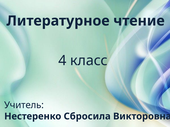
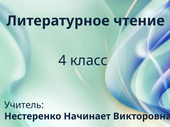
Сбросила: Сбросила -> Начинает
